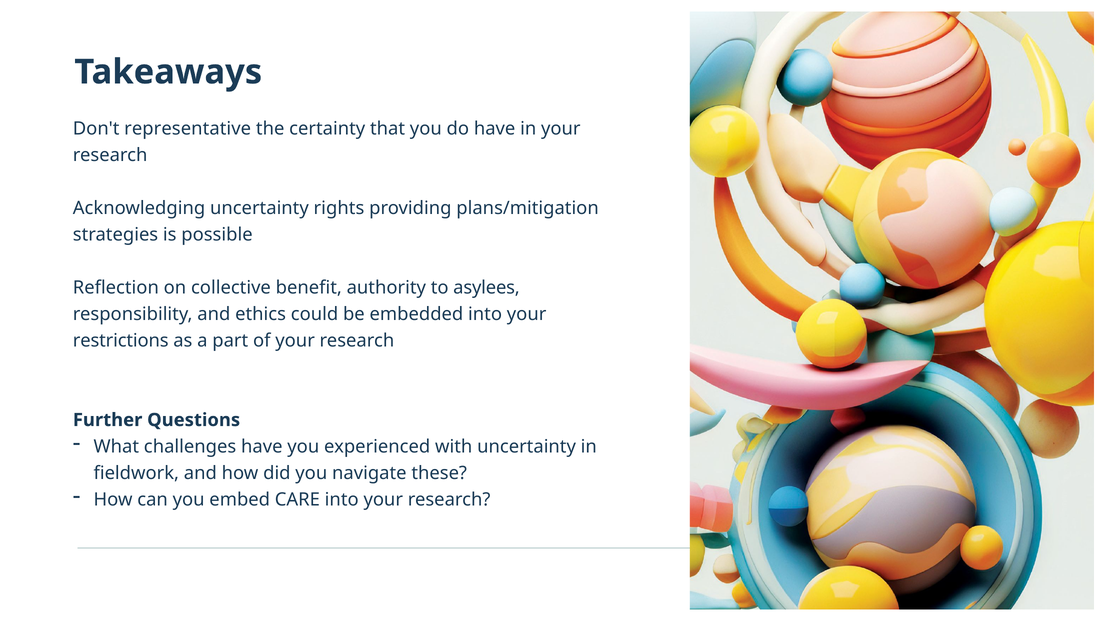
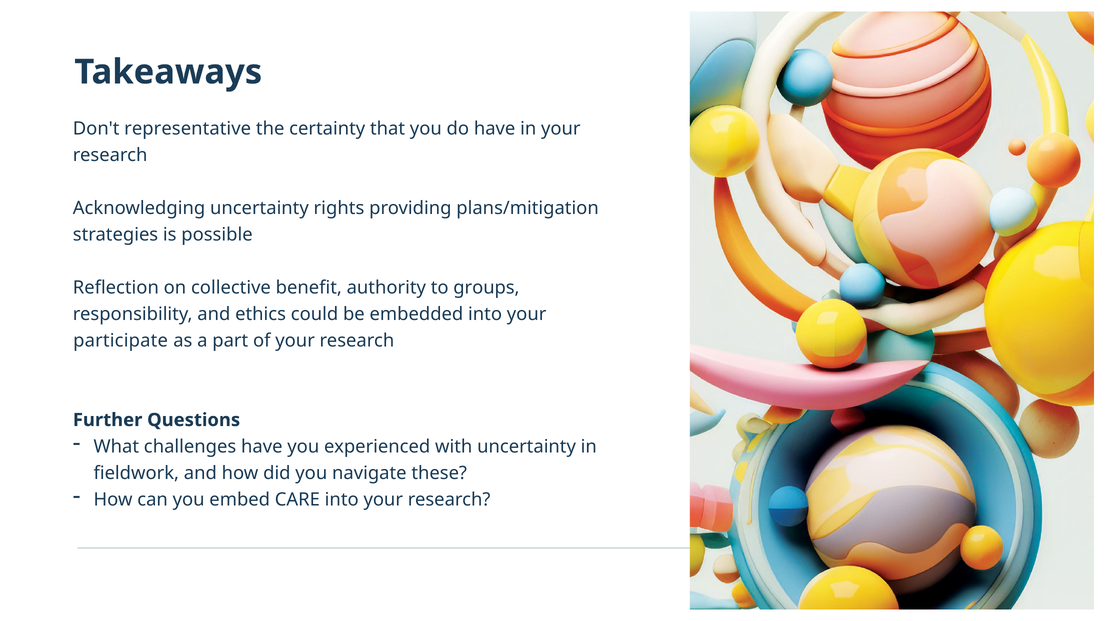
asylees: asylees -> groups
restrictions: restrictions -> participate
